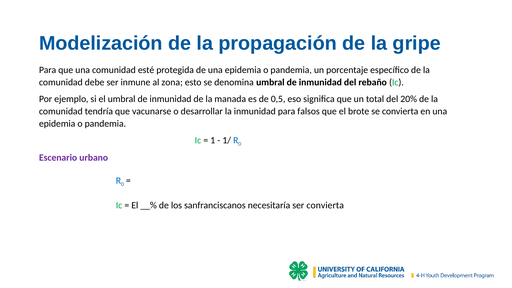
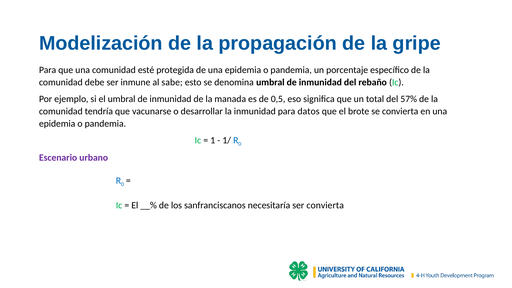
zona: zona -> sabe
20%: 20% -> 57%
falsos: falsos -> datos
